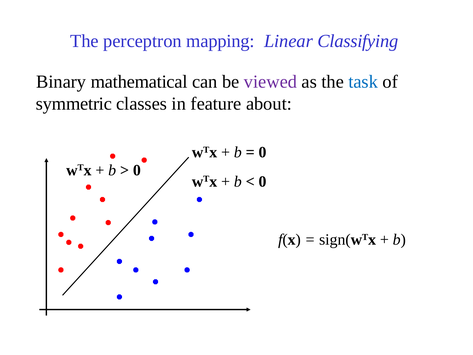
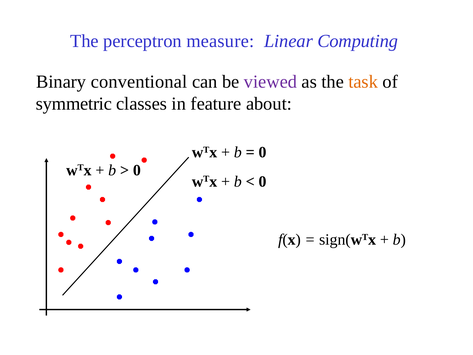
mapping: mapping -> measure
Classifying: Classifying -> Computing
mathematical: mathematical -> conventional
task colour: blue -> orange
